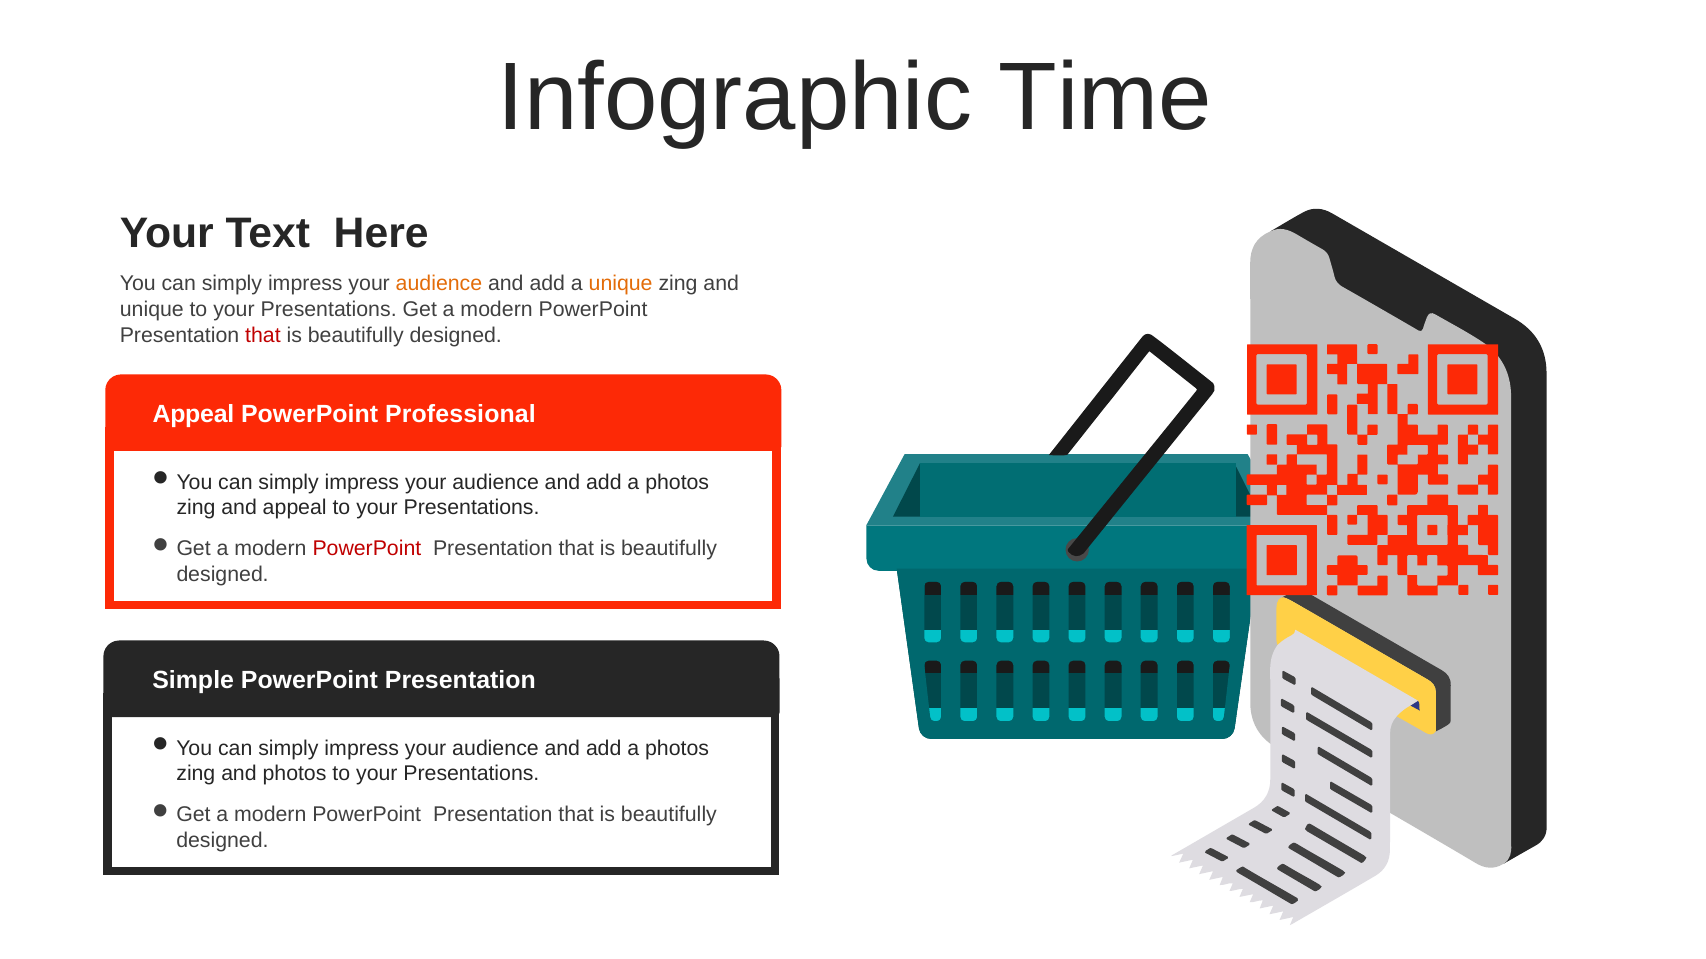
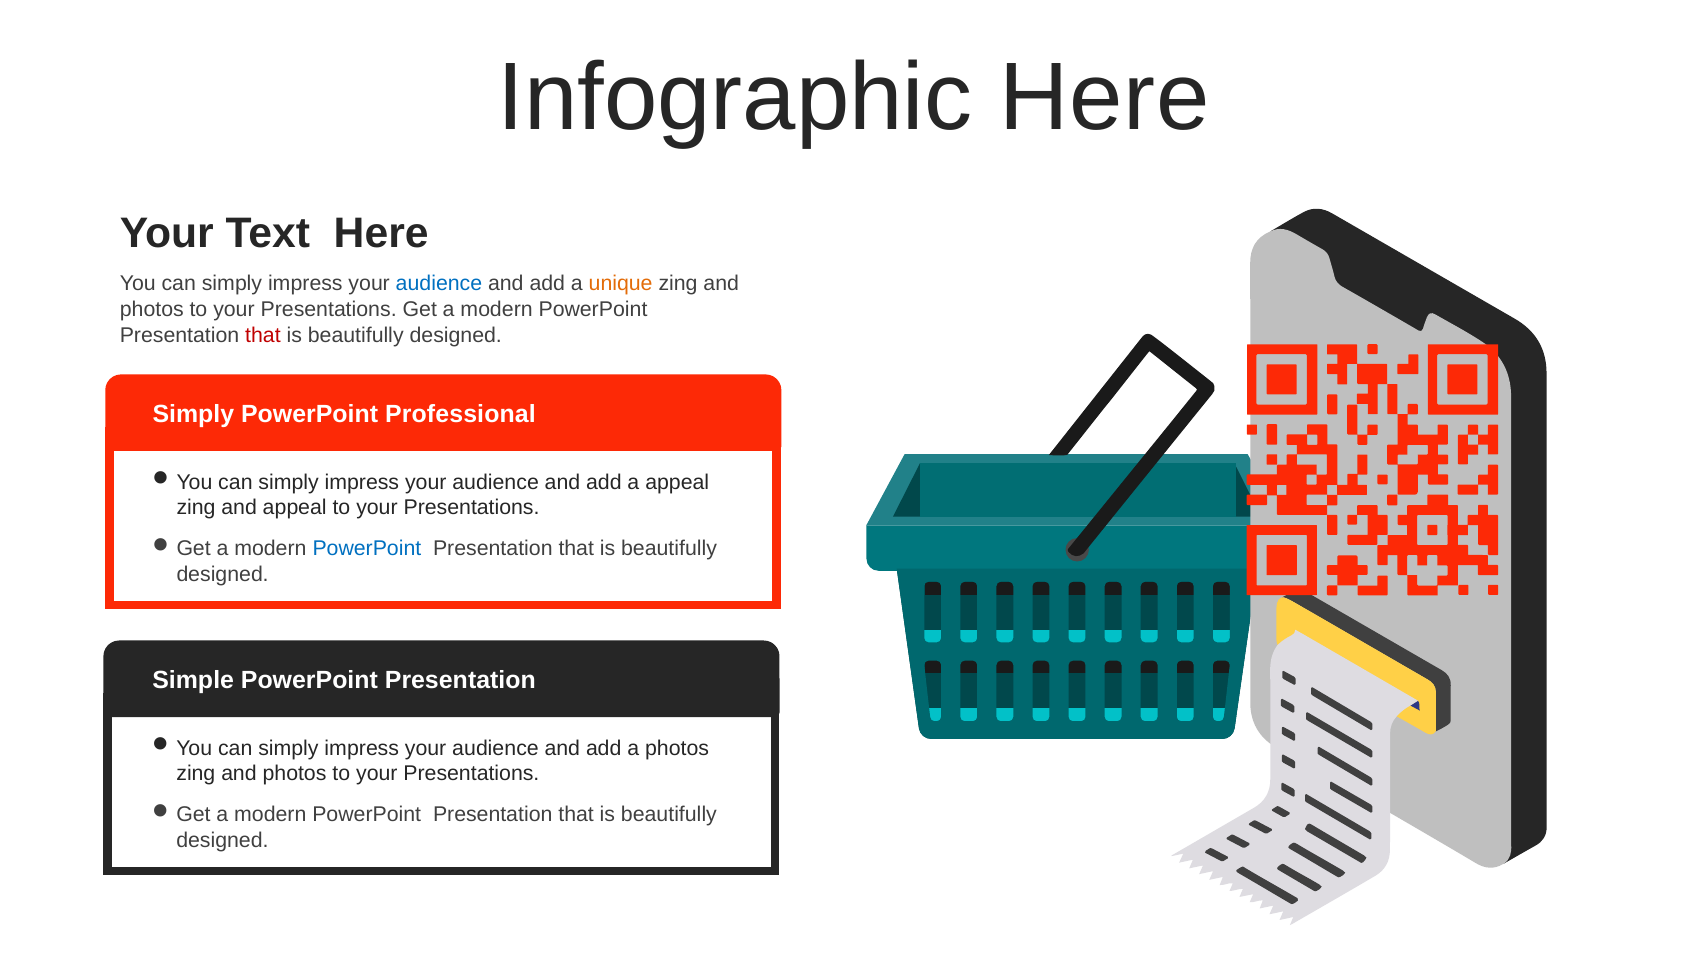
Infographic Time: Time -> Here
audience at (439, 284) colour: orange -> blue
unique at (152, 310): unique -> photos
Appeal at (193, 415): Appeal -> Simply
photos at (677, 483): photos -> appeal
PowerPoint at (367, 549) colour: red -> blue
